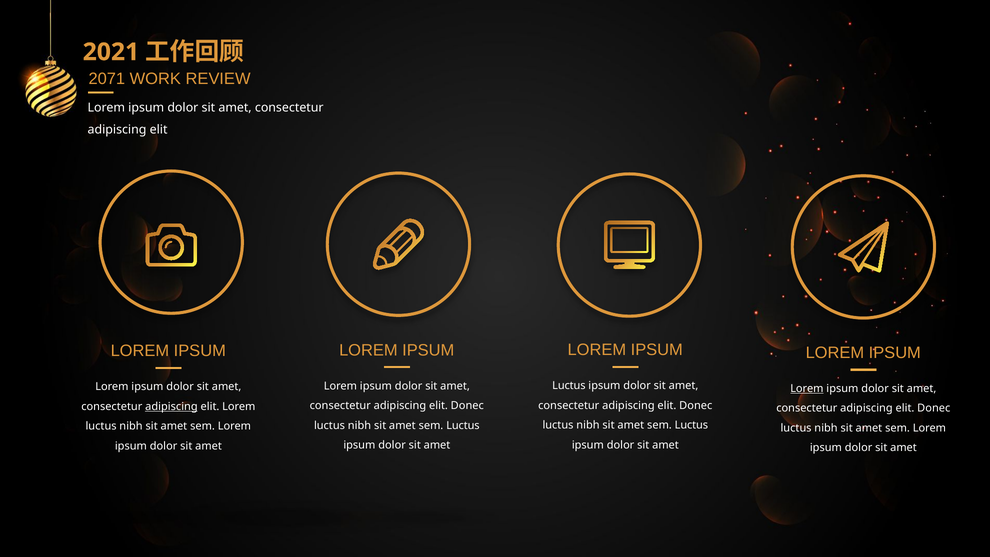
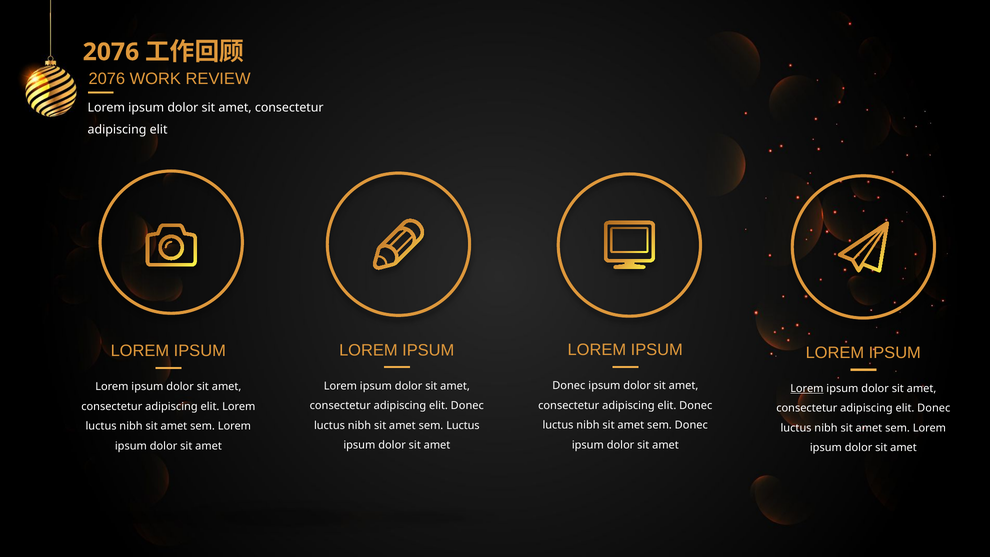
2021 at (111, 52): 2021 -> 2076
2071 at (107, 79): 2071 -> 2076
Luctus at (569, 386): Luctus -> Donec
adipiscing at (171, 406) underline: present -> none
Luctus at (691, 425): Luctus -> Donec
